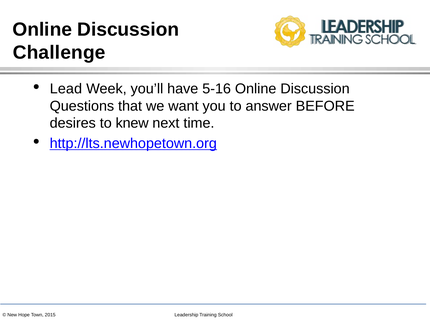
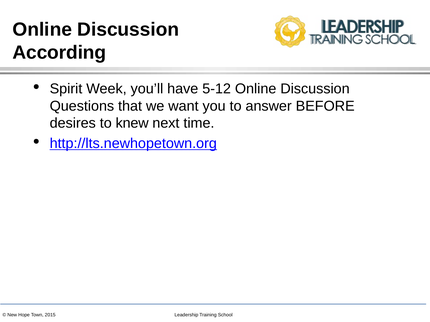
Challenge: Challenge -> According
Lead: Lead -> Spirit
5-16: 5-16 -> 5-12
